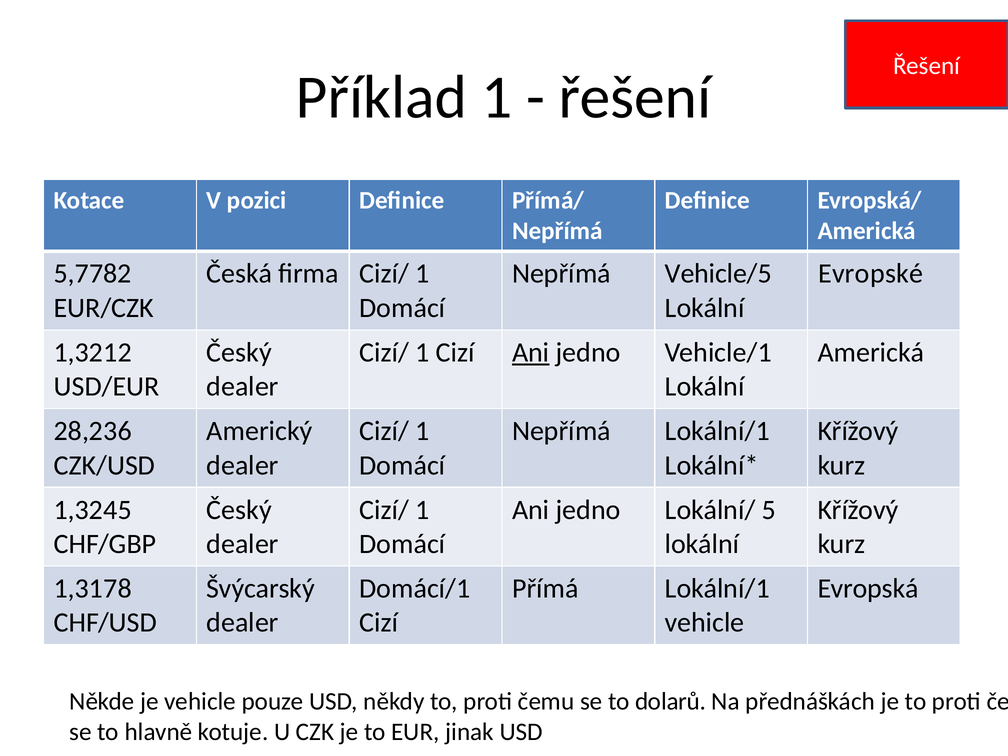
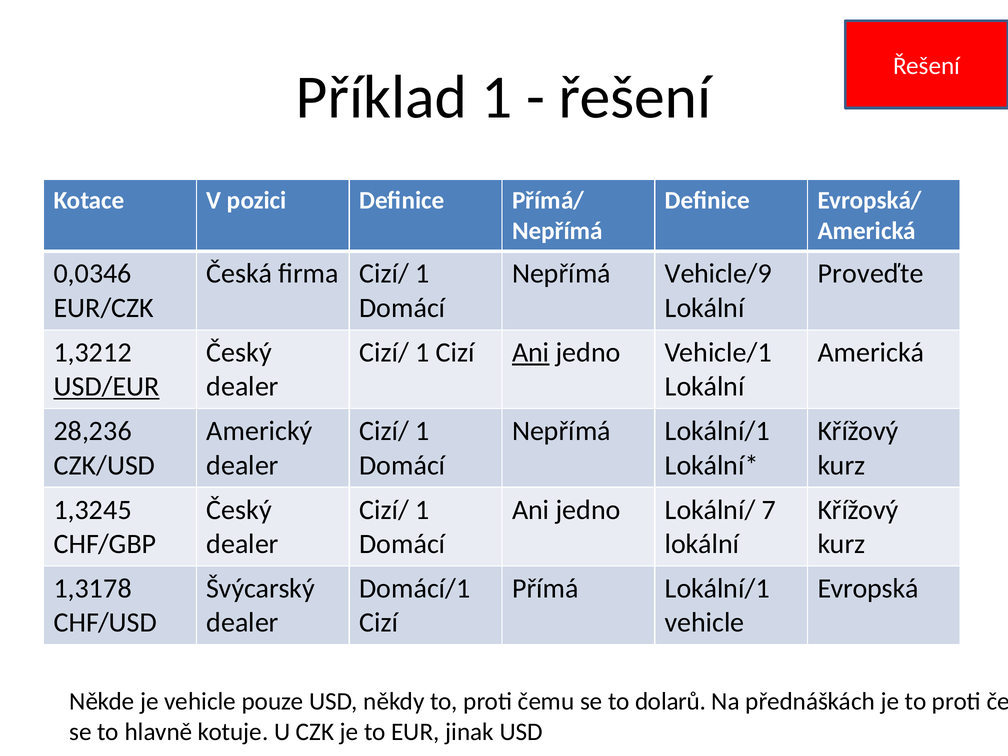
5,7782: 5,7782 -> 0,0346
Vehicle/5: Vehicle/5 -> Vehicle/9
Evropské: Evropské -> Proveďte
USD/EUR underline: none -> present
5: 5 -> 7
